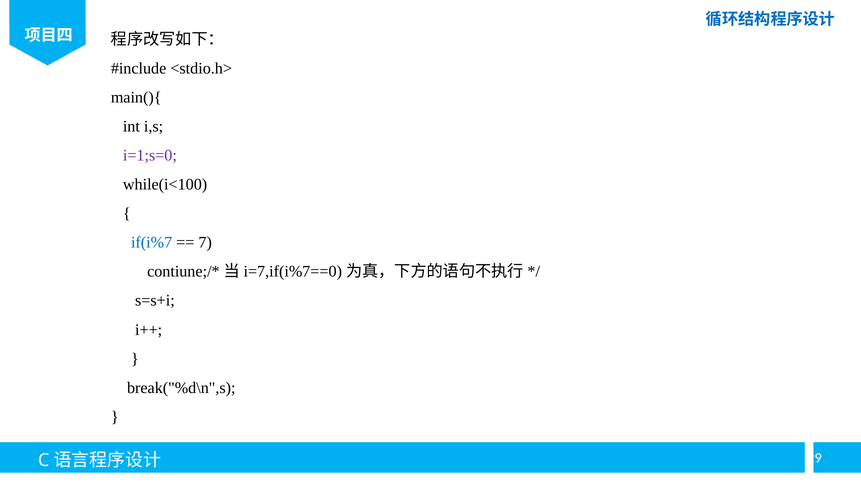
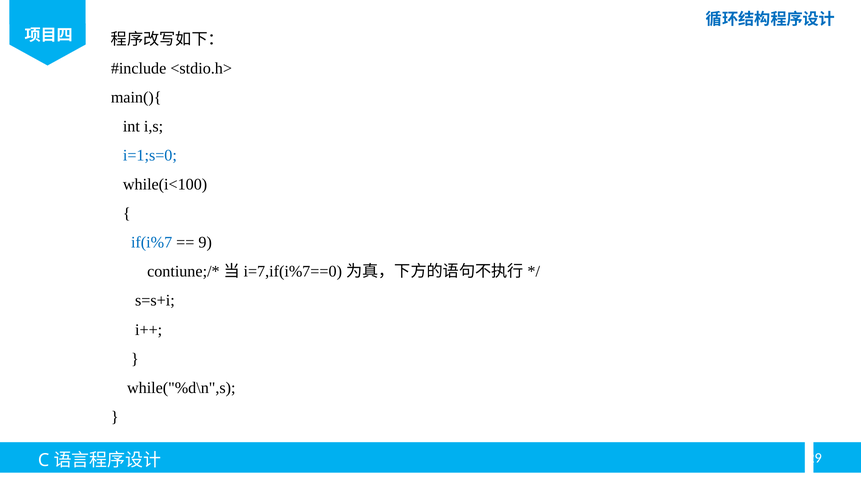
i=1;s=0 colour: purple -> blue
7: 7 -> 9
break("%d\n",s: break("%d\n",s -> while("%d\n",s
